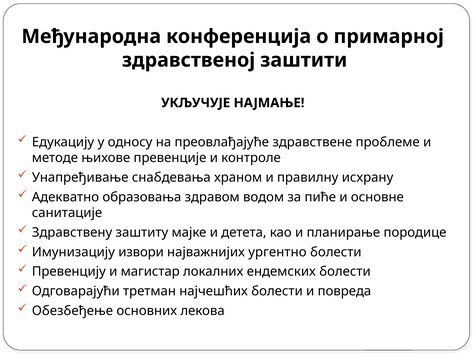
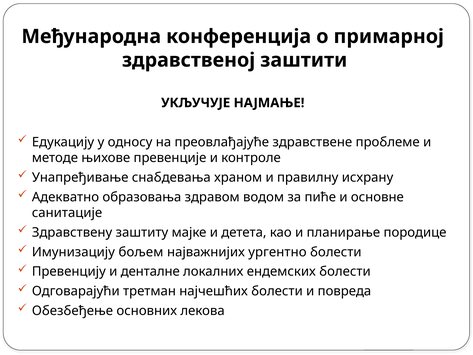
извори: извори -> бољем
магистар: магистар -> денталне
